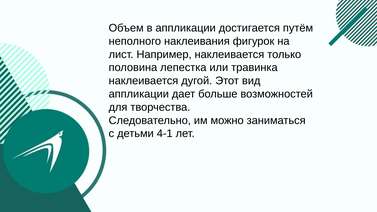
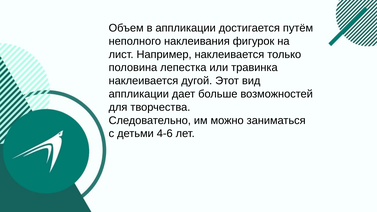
4-1: 4-1 -> 4-6
